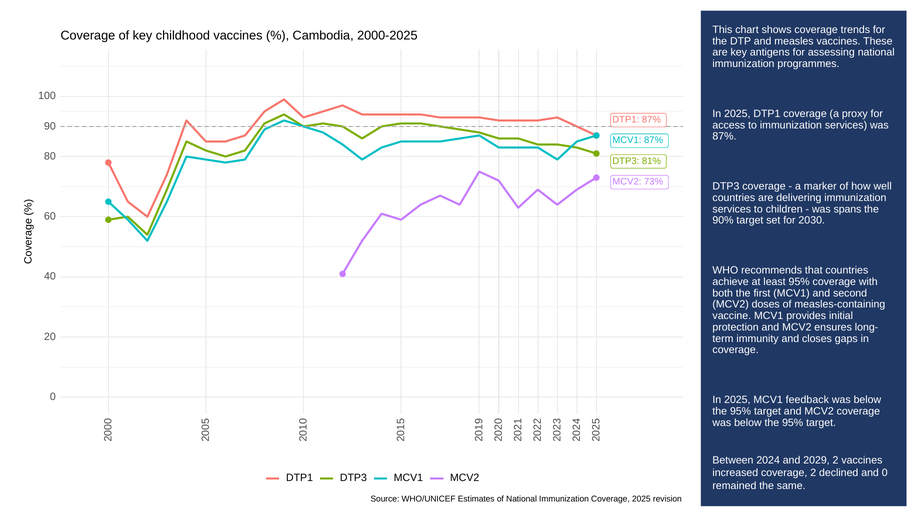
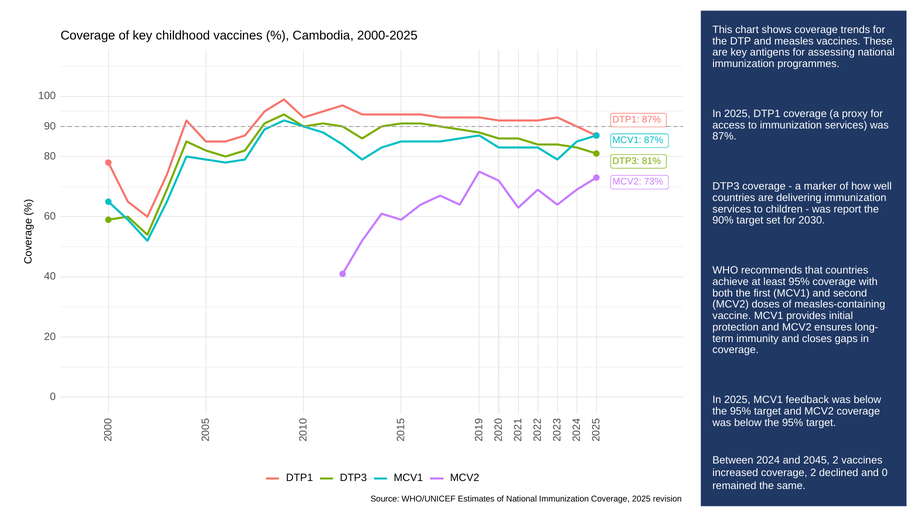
spans: spans -> report
2029: 2029 -> 2045
